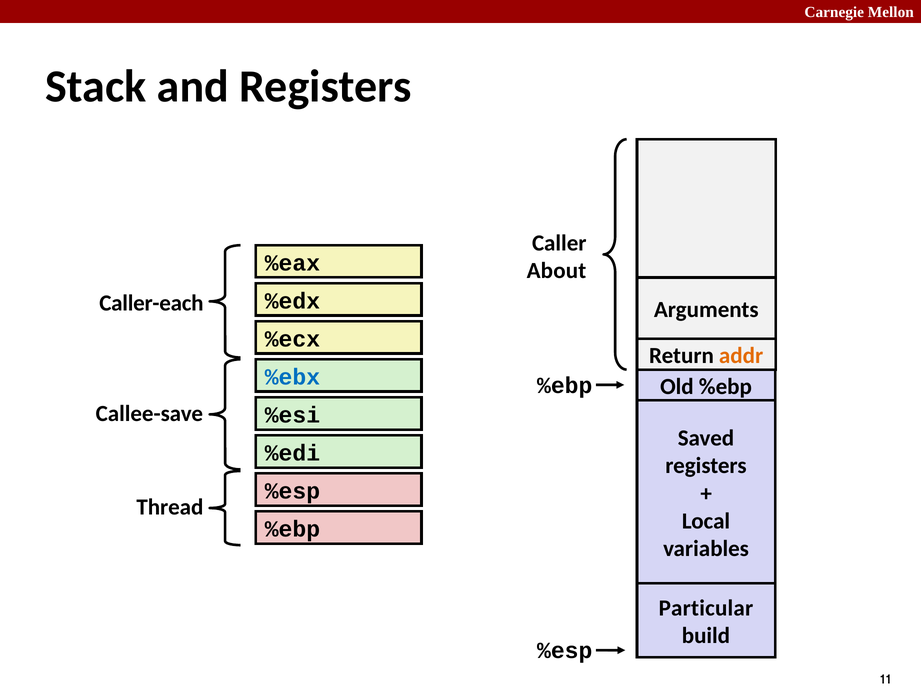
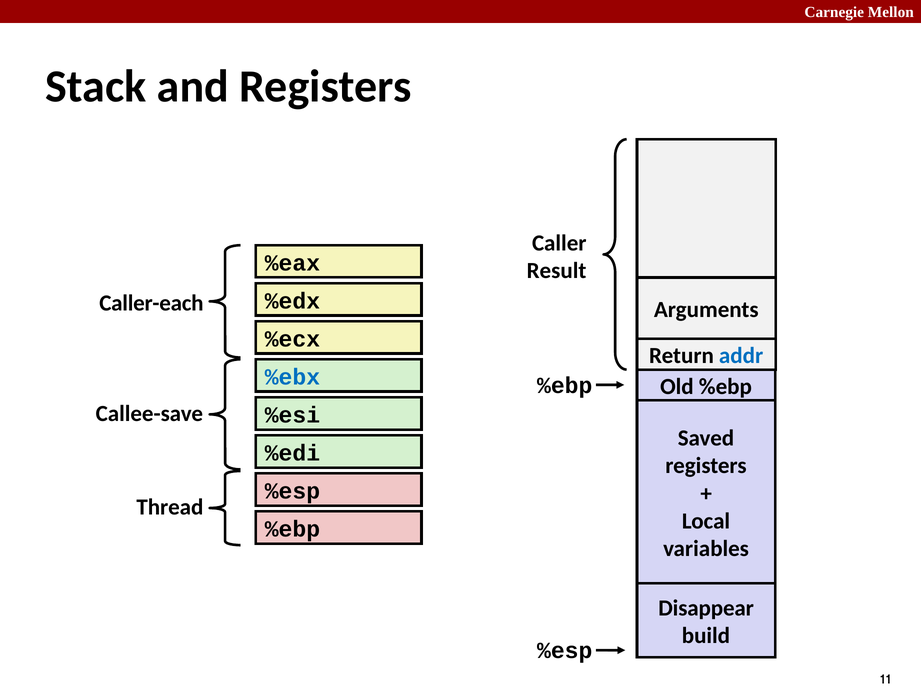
About: About -> Result
addr colour: orange -> blue
Particular: Particular -> Disappear
